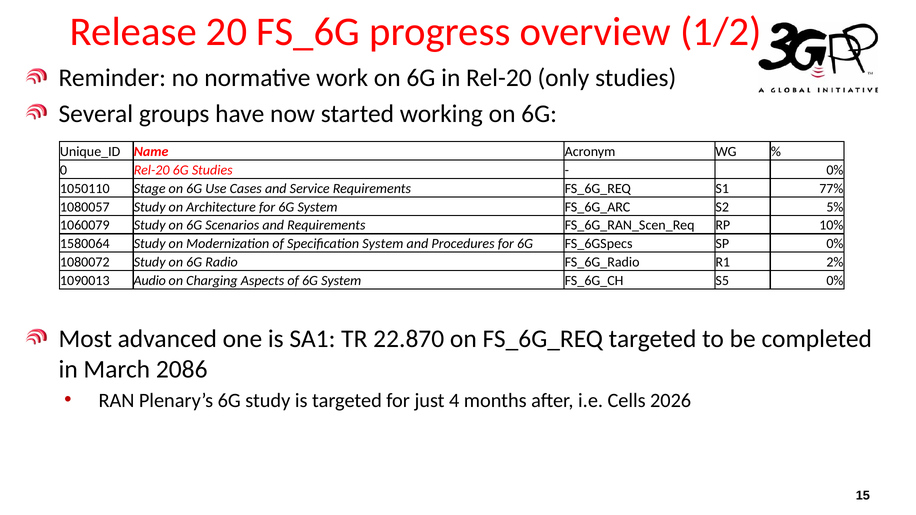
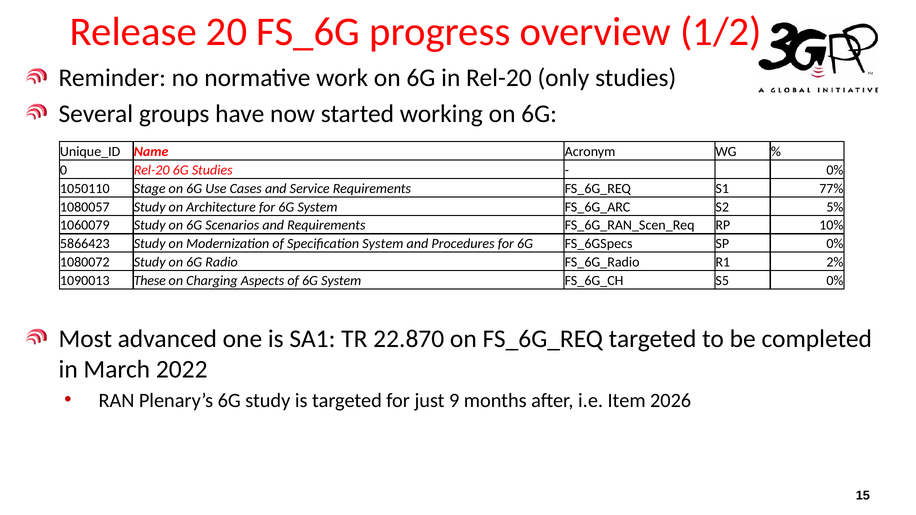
1580064: 1580064 -> 5866423
Audio: Audio -> These
2086: 2086 -> 2022
4: 4 -> 9
Cells: Cells -> Item
